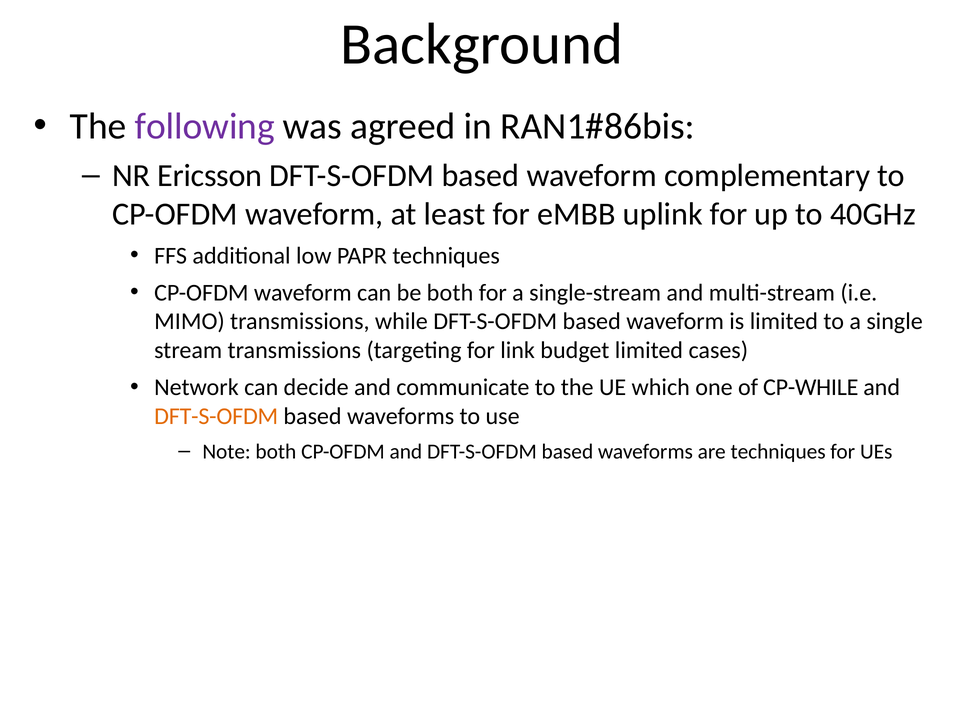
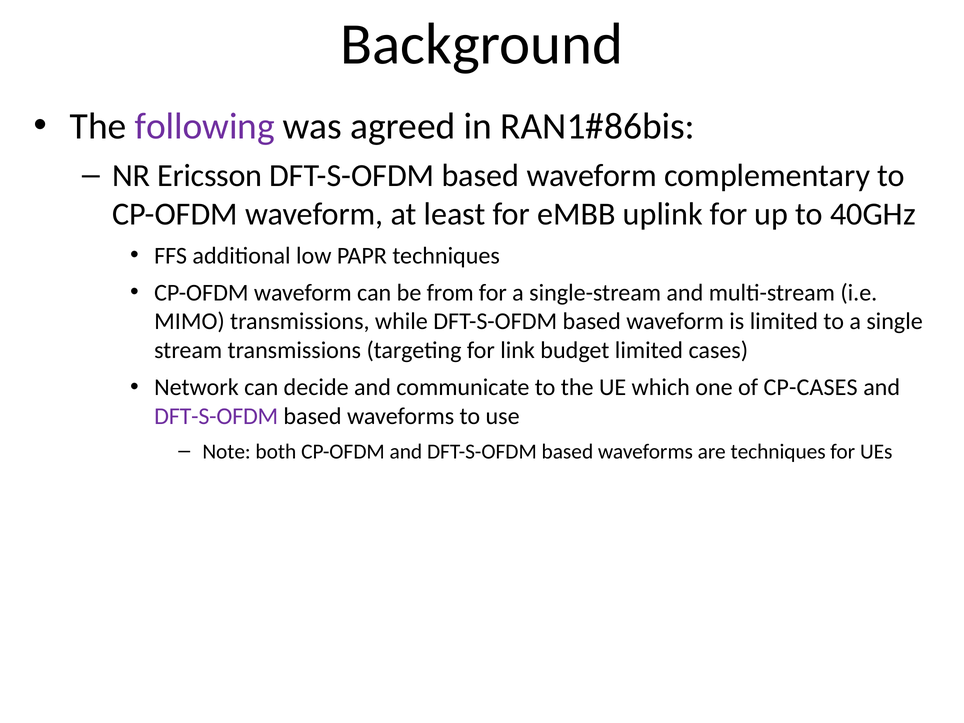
be both: both -> from
CP-WHILE: CP-WHILE -> CP-CASES
DFT-S-OFDM at (216, 416) colour: orange -> purple
